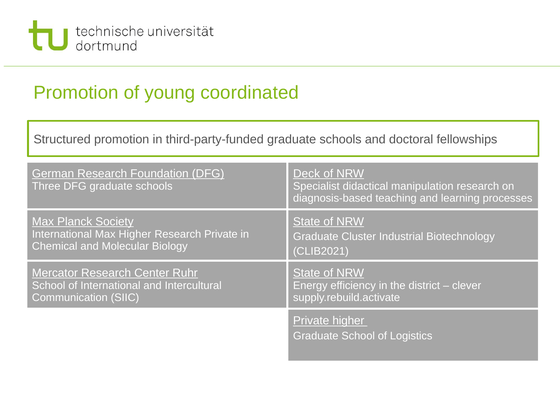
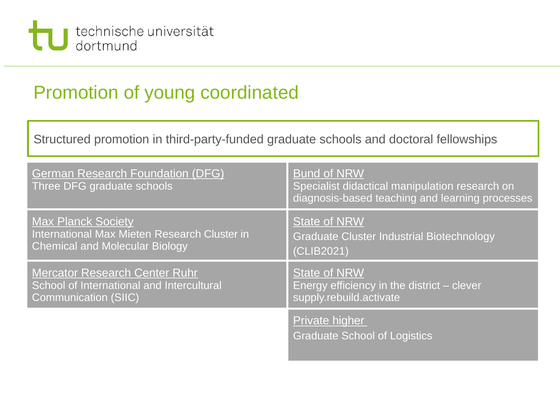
Deck: Deck -> Bund
Max Higher: Higher -> Mieten
Research Private: Private -> Cluster
